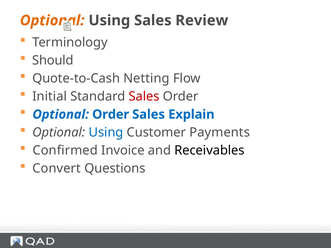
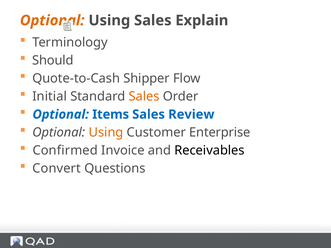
Review: Review -> Explain
Netting: Netting -> Shipper
Sales at (144, 97) colour: red -> orange
Optional Order: Order -> Items
Explain: Explain -> Review
Using at (106, 133) colour: blue -> orange
Payments: Payments -> Enterprise
